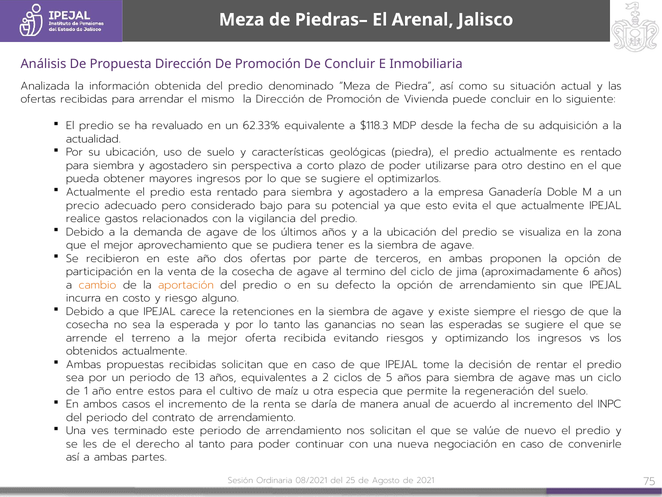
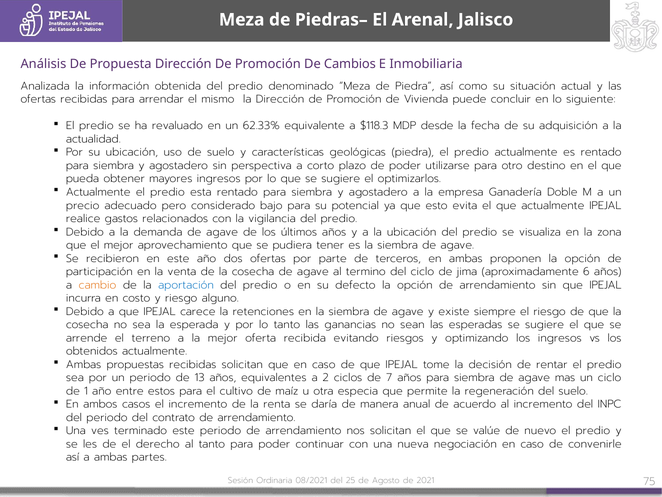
De Concluir: Concluir -> Cambios
aportación colour: orange -> blue
5: 5 -> 7
